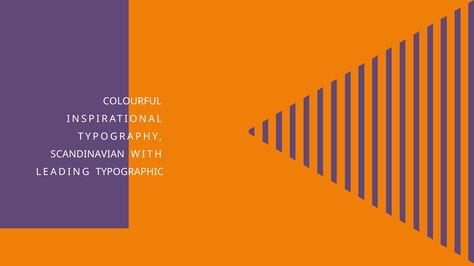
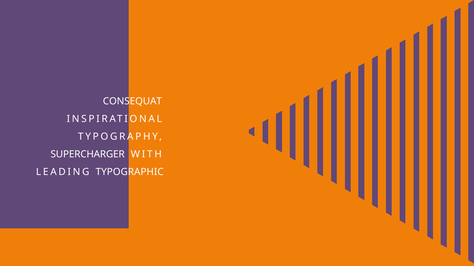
COLOURFUL: COLOURFUL -> CONSEQUAT
SCANDINAVIAN: SCANDINAVIAN -> SUPERCHARGER
